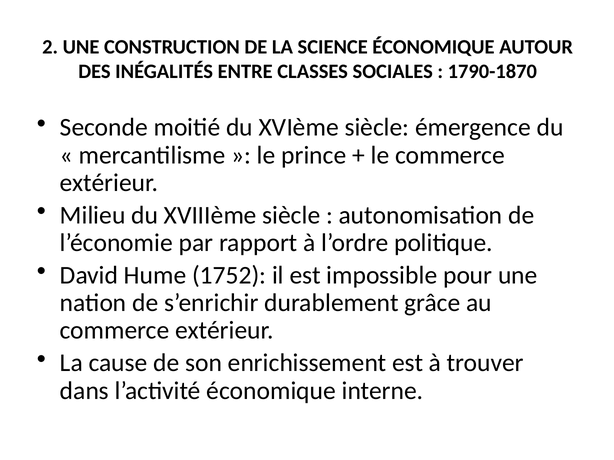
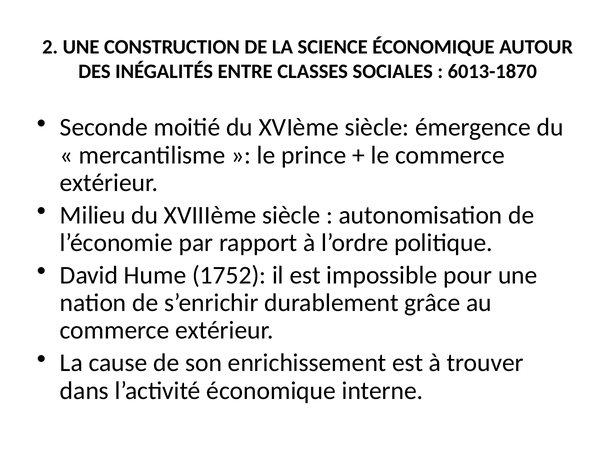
1790-1870: 1790-1870 -> 6013-1870
